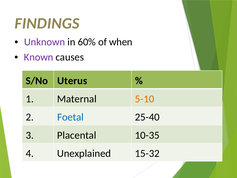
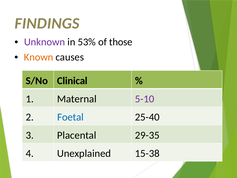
60%: 60% -> 53%
when: when -> those
Known colour: purple -> orange
Uterus: Uterus -> Clinical
5-10 colour: orange -> purple
10-35: 10-35 -> 29-35
15-32: 15-32 -> 15-38
